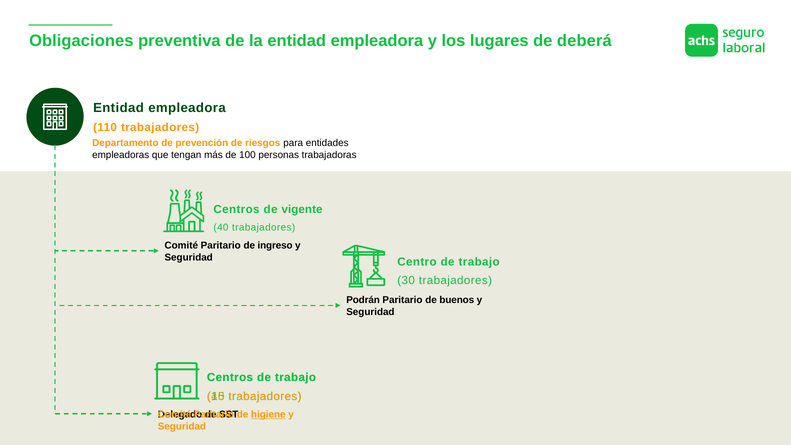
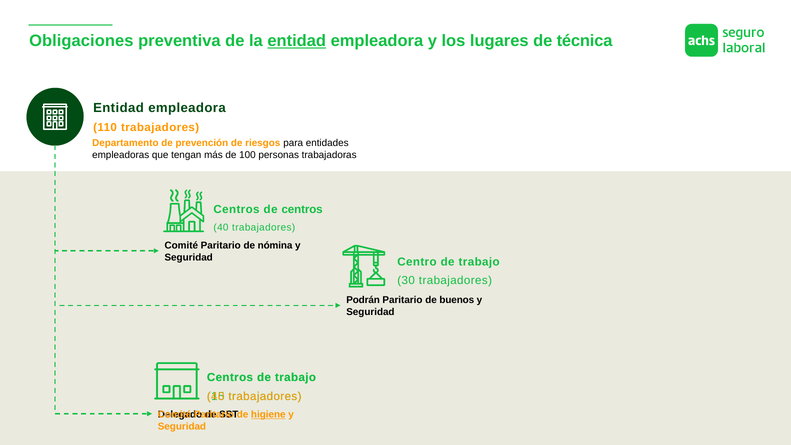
entidad at (297, 41) underline: none -> present
deberá: deberá -> técnica
de vigente: vigente -> centros
ingreso: ingreso -> nómina
